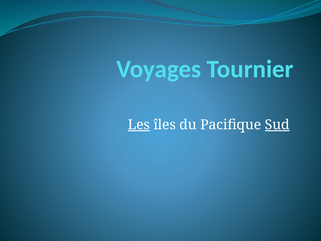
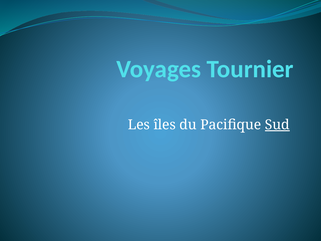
Les underline: present -> none
